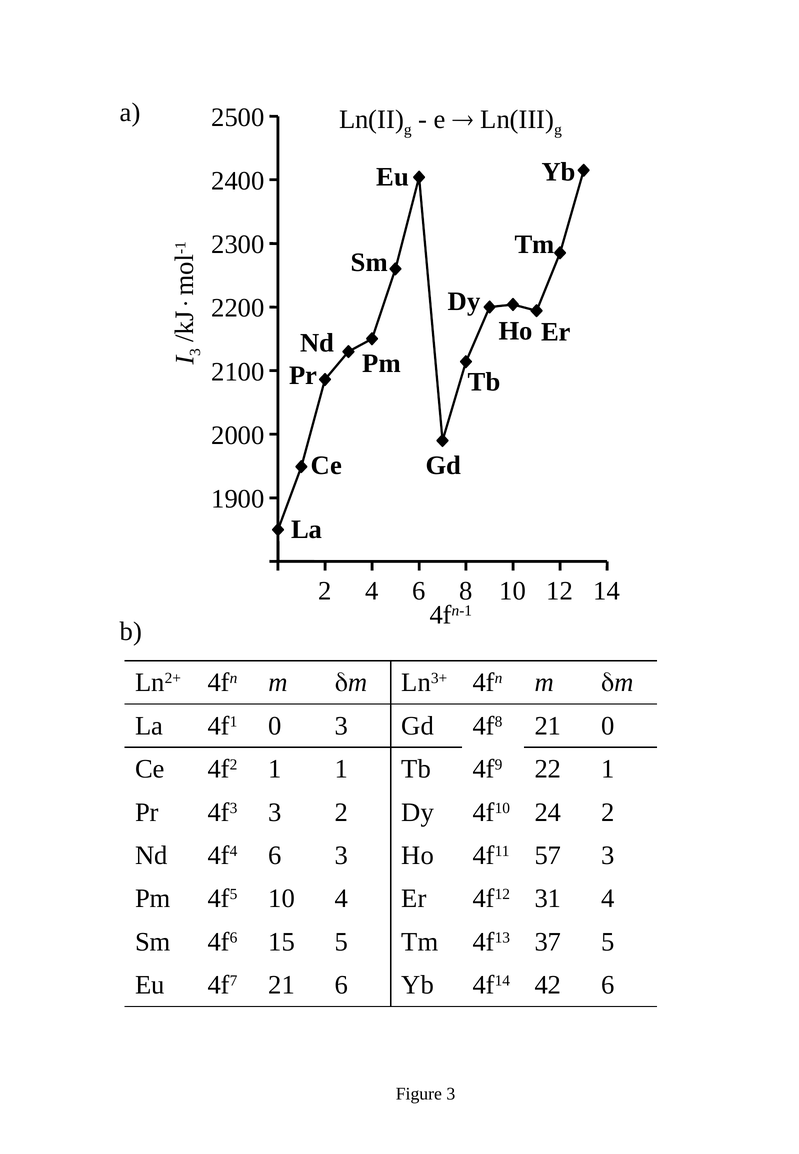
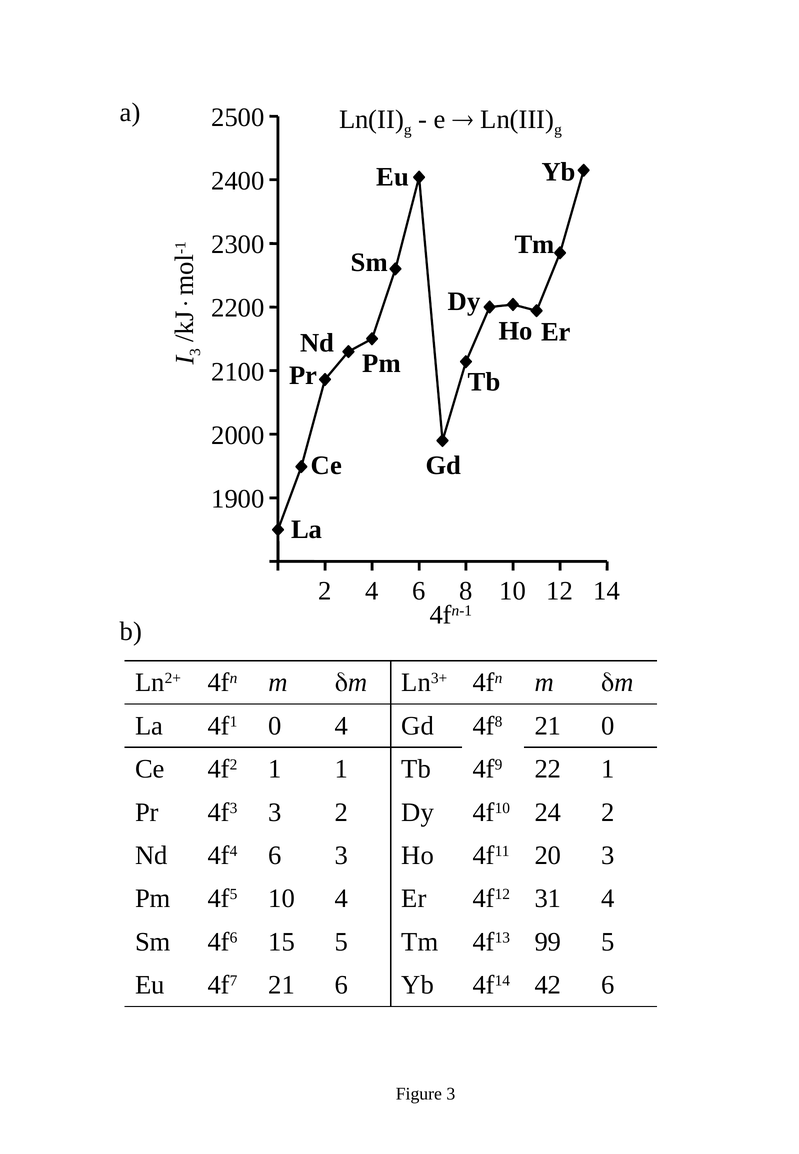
0 3: 3 -> 4
57: 57 -> 20
37: 37 -> 99
